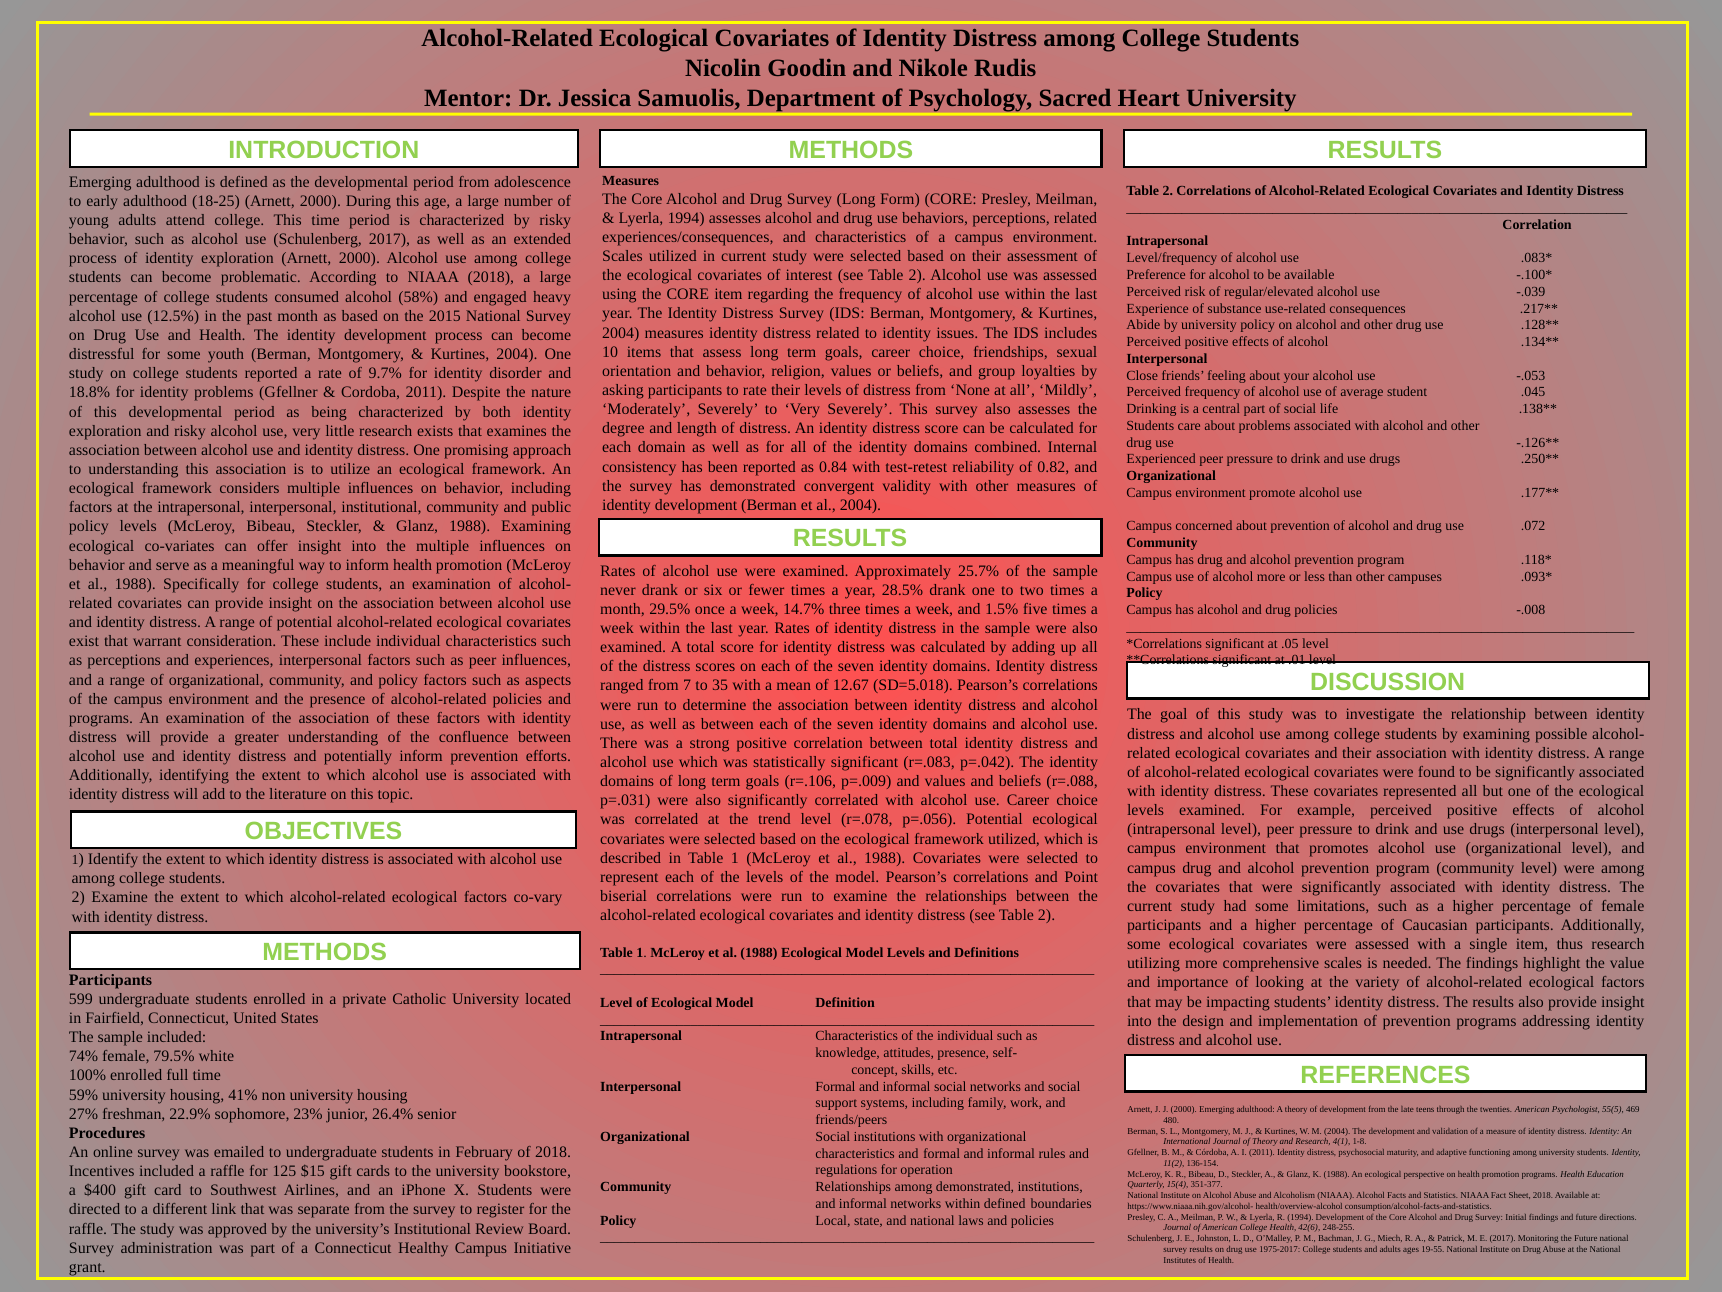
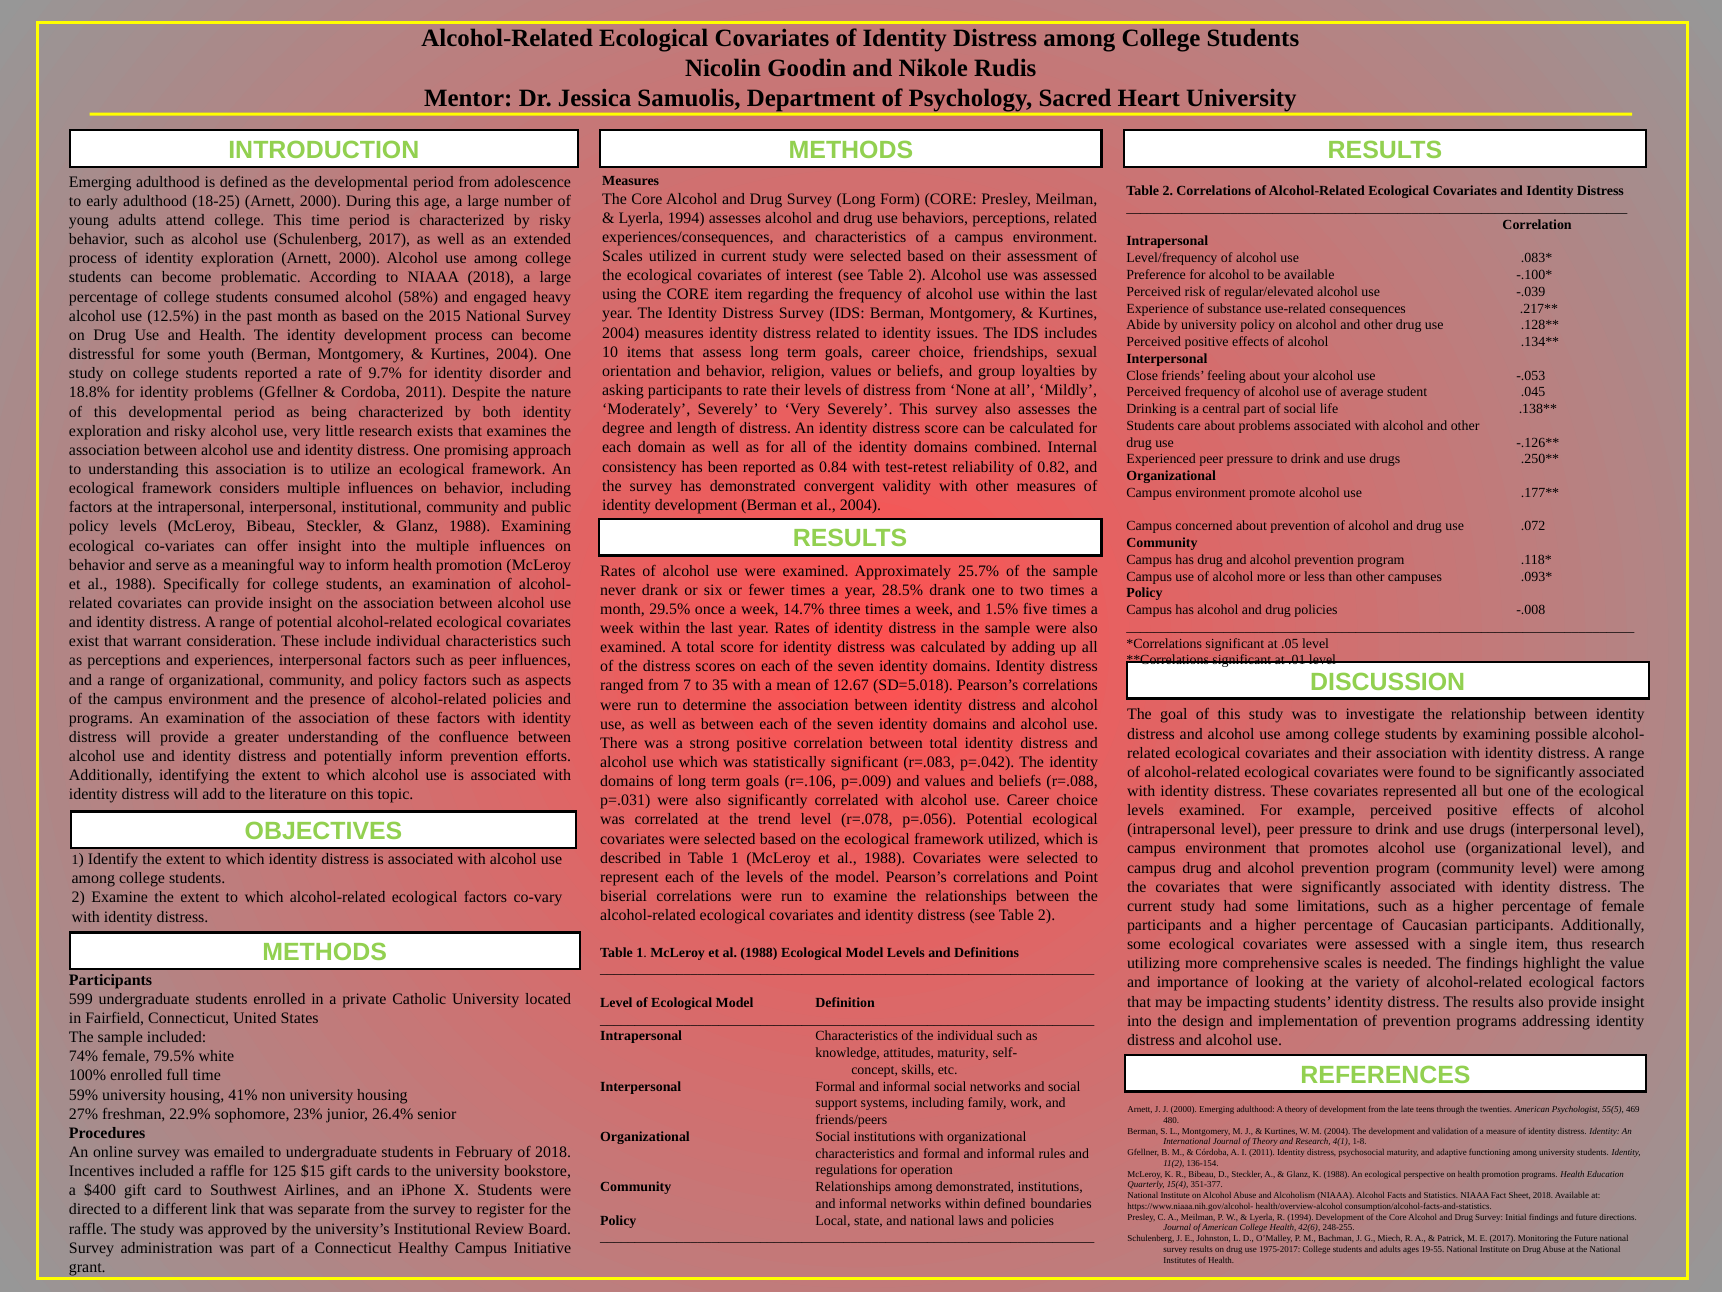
attitudes presence: presence -> maturity
